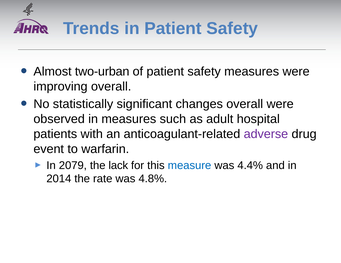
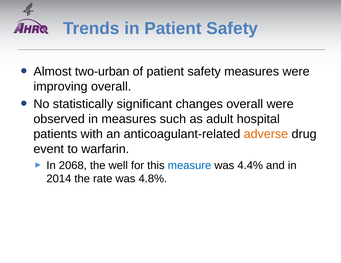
adverse colour: purple -> orange
2079: 2079 -> 2068
lack: lack -> well
